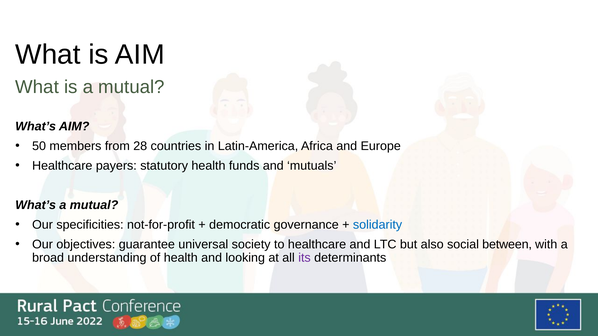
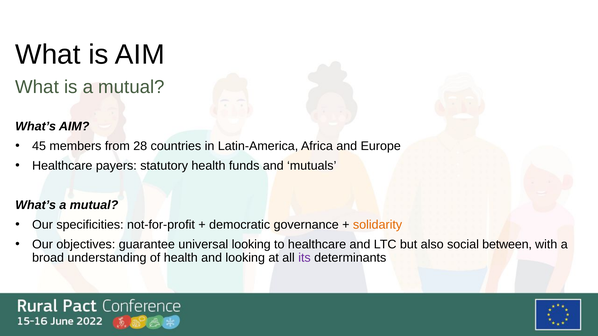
50: 50 -> 45
solidarity colour: blue -> orange
universal society: society -> looking
